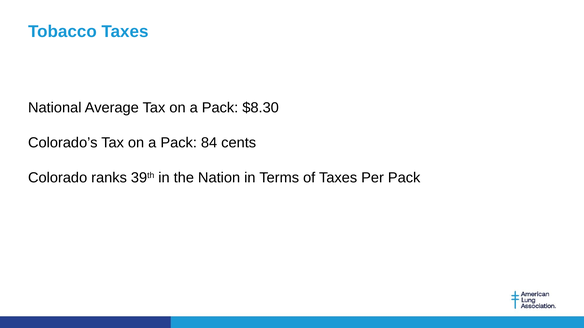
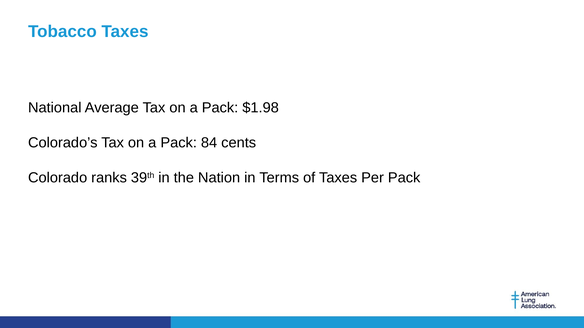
$8.30: $8.30 -> $1.98
